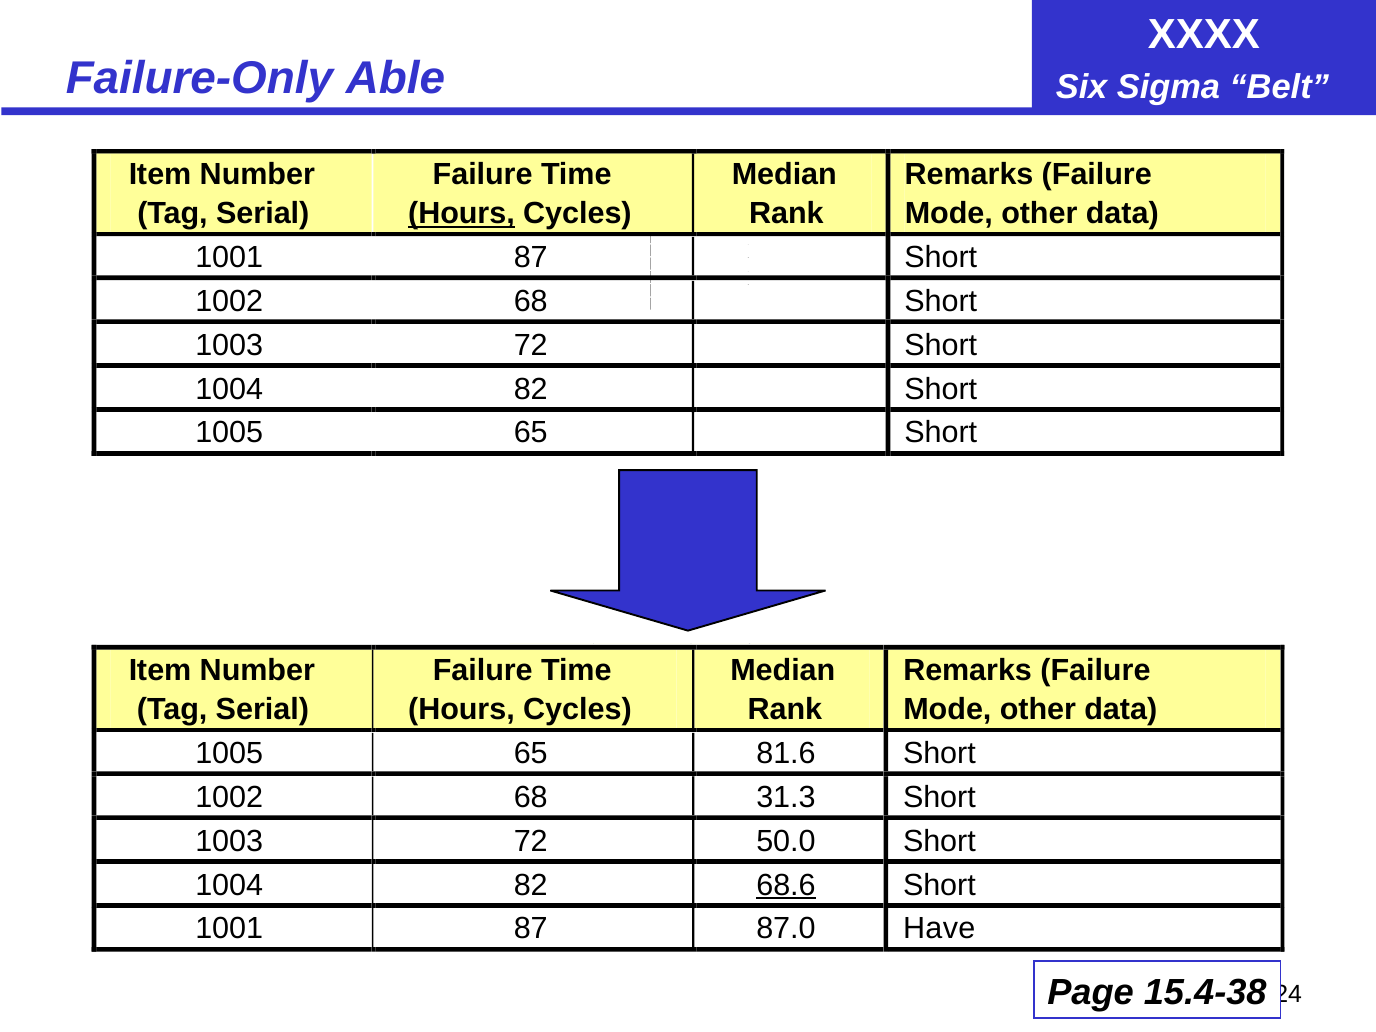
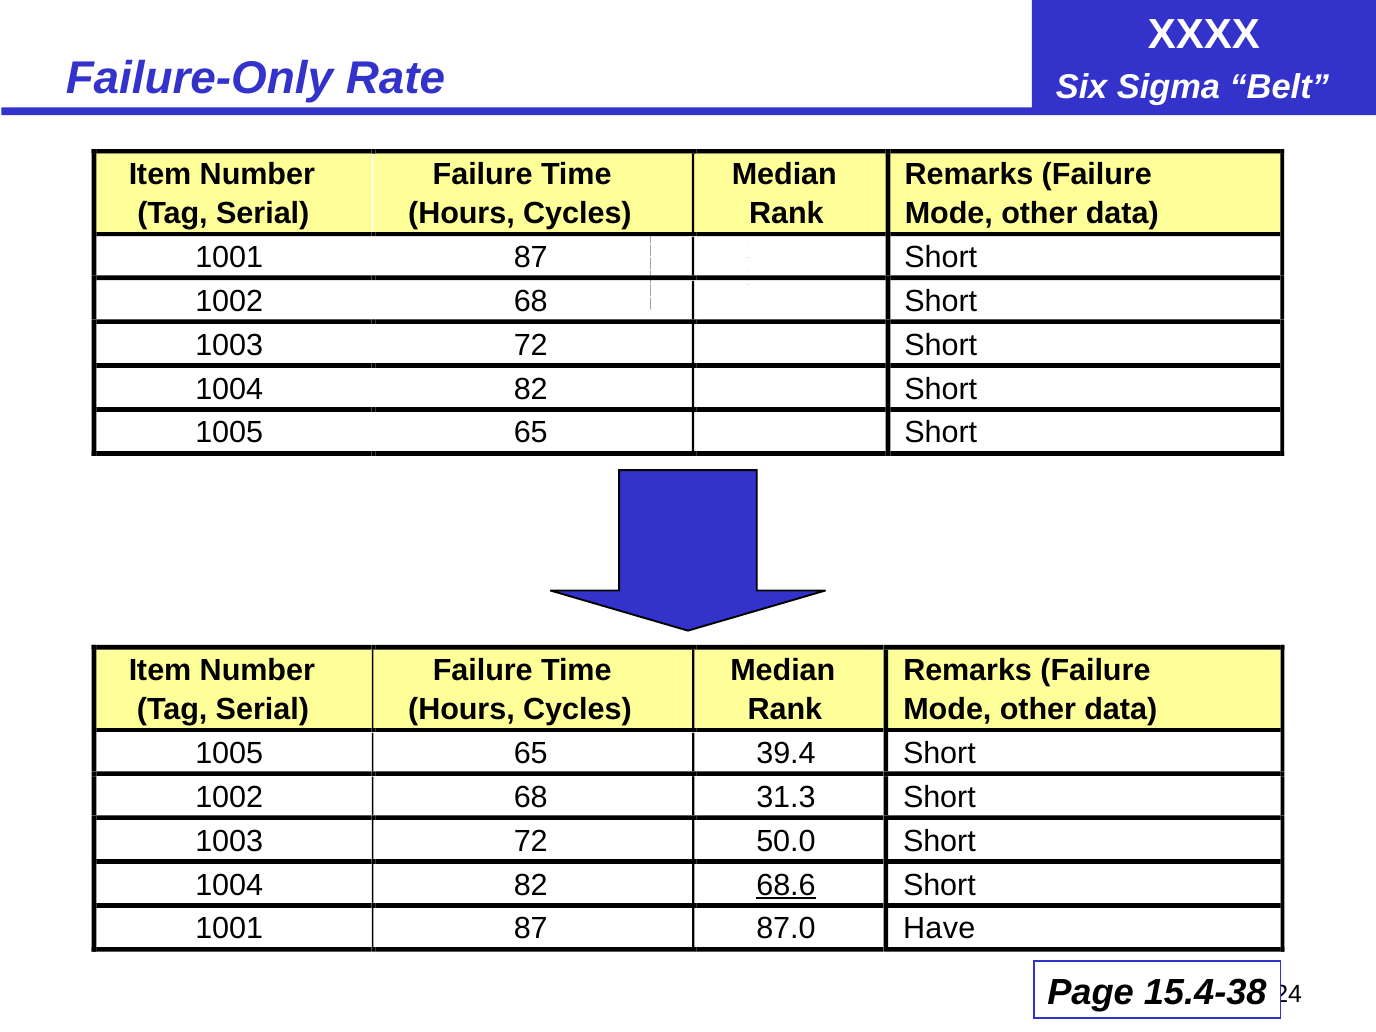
Able: Able -> Rate
Hours at (461, 213) underline: present -> none
81.6: 81.6 -> 39.4
